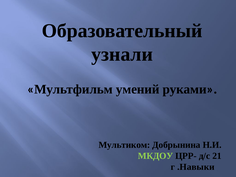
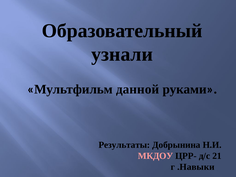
умений: умений -> данной
Мультиком: Мультиком -> Результаты
МКДОУ colour: light green -> pink
